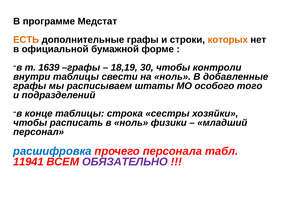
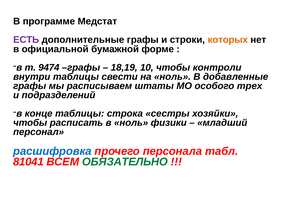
ЕСТЬ colour: orange -> purple
1639: 1639 -> 9474
30: 30 -> 10
того: того -> трех
11941: 11941 -> 81041
ОБЯЗАТЕЛЬНО colour: purple -> green
